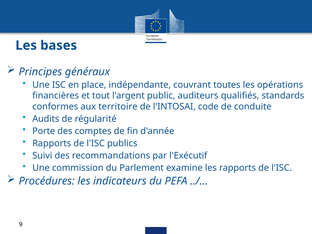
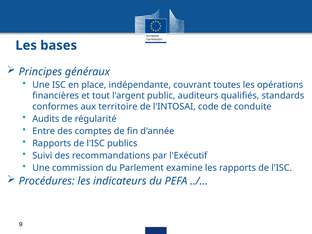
Porte: Porte -> Entre
